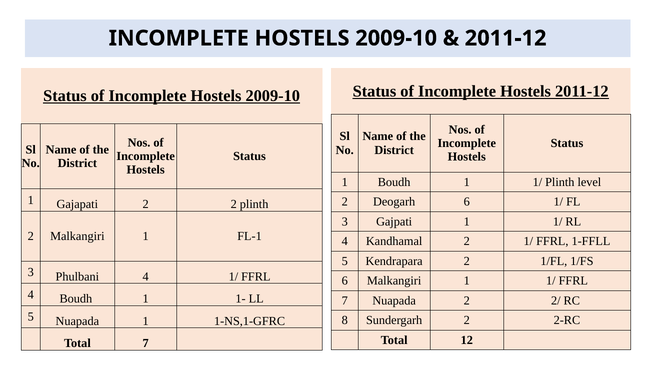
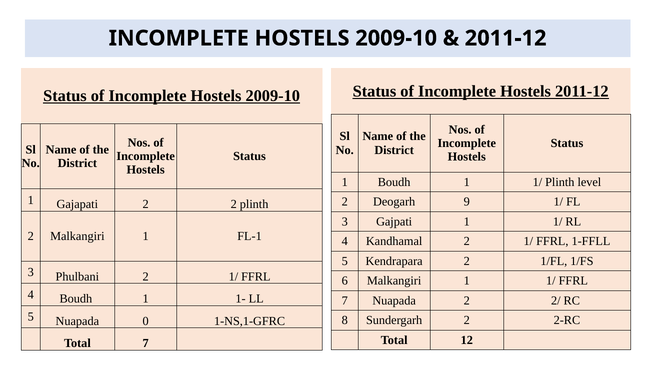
Deogarh 6: 6 -> 9
Phulbani 4: 4 -> 2
Nuapada 1: 1 -> 0
